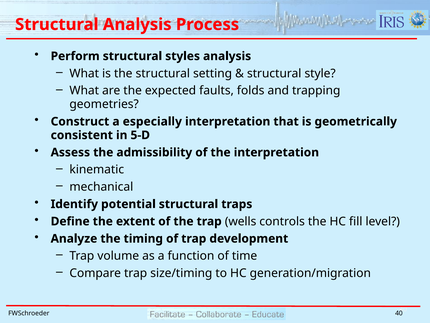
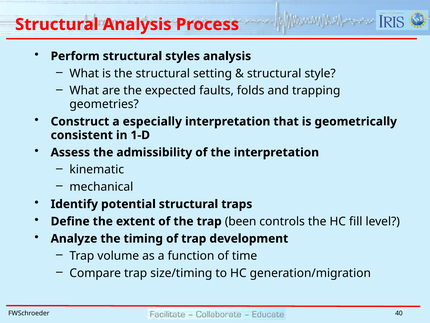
5-D: 5-D -> 1-D
wells: wells -> been
